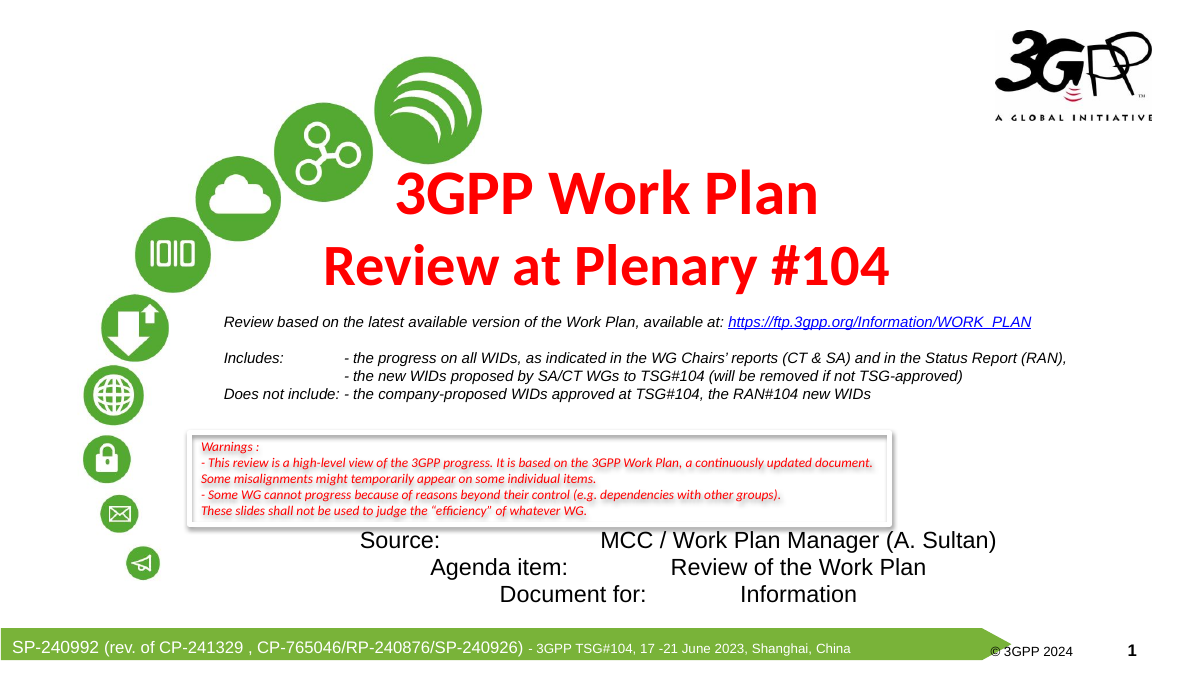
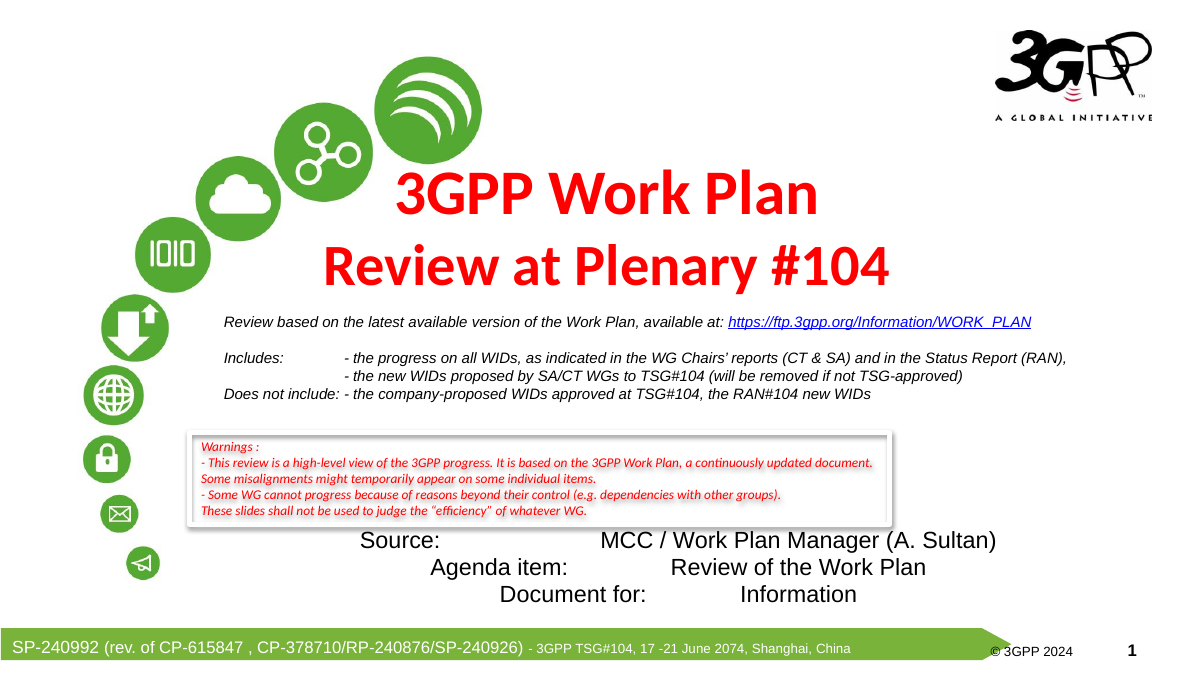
CP-241329: CP-241329 -> CP-615847
CP-765046/RP-240876/SP-240926: CP-765046/RP-240876/SP-240926 -> CP-378710/RP-240876/SP-240926
2023: 2023 -> 2074
